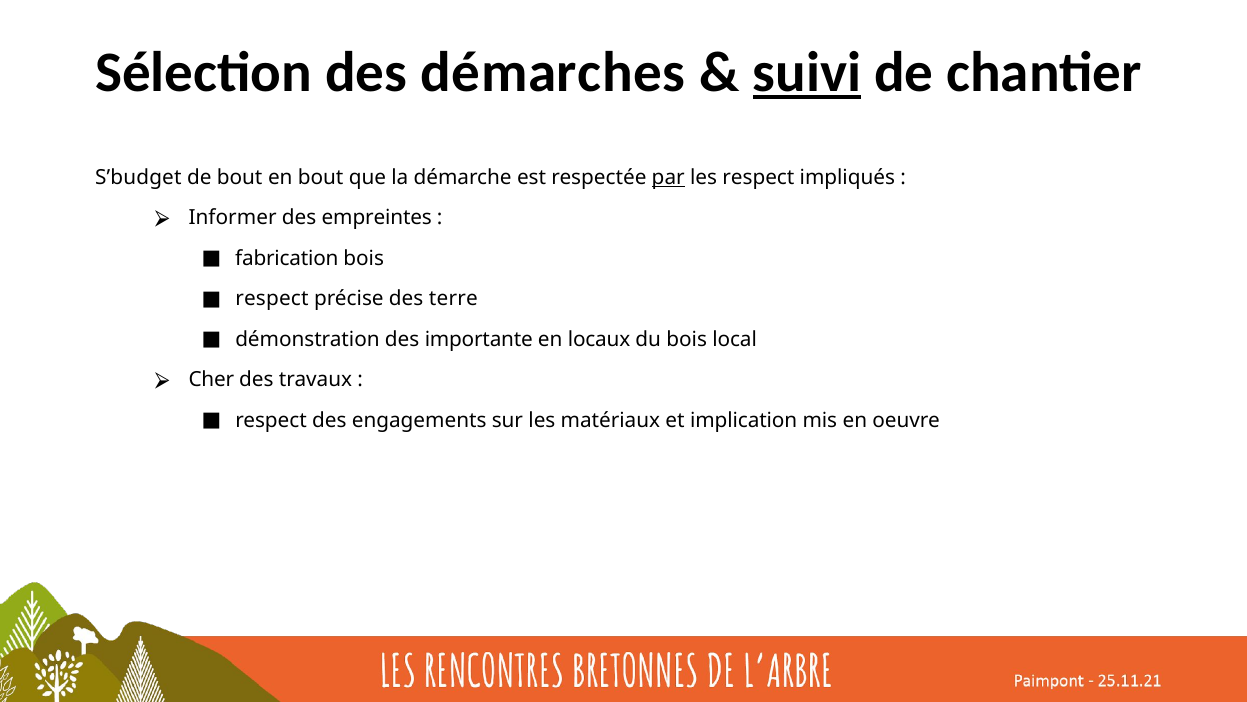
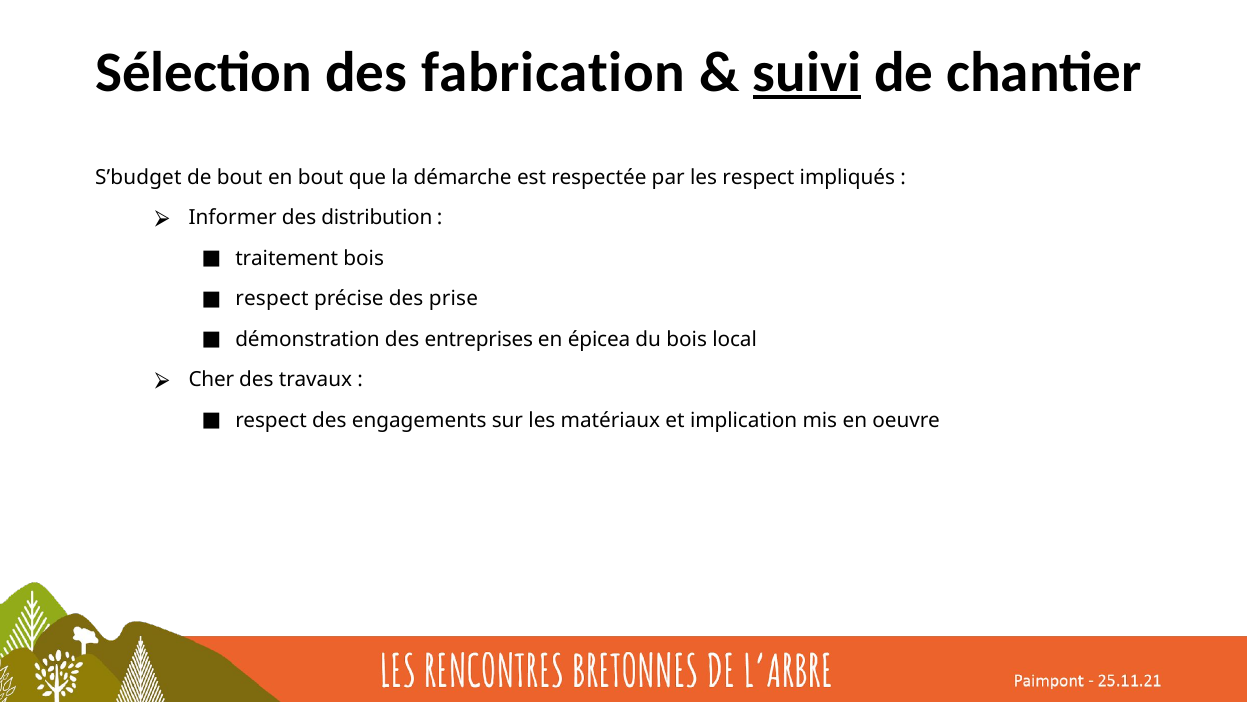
démarches: démarches -> fabrication
par underline: present -> none
empreintes: empreintes -> distribution
fabrication: fabrication -> traitement
terre: terre -> prise
importante: importante -> entreprises
locaux: locaux -> épicea
